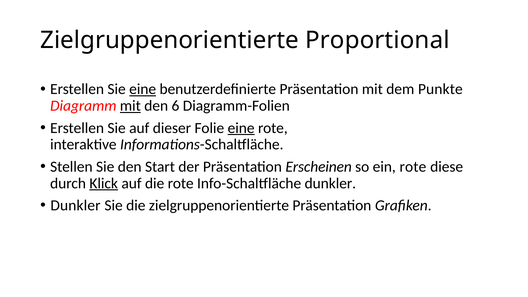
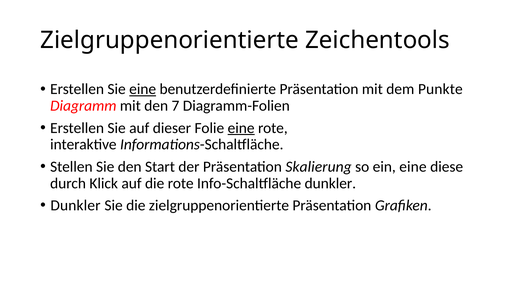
Proportional: Proportional -> Zeichentools
mit at (130, 106) underline: present -> none
6: 6 -> 7
Erscheinen: Erscheinen -> Skalierung
ein rote: rote -> eine
Klick underline: present -> none
